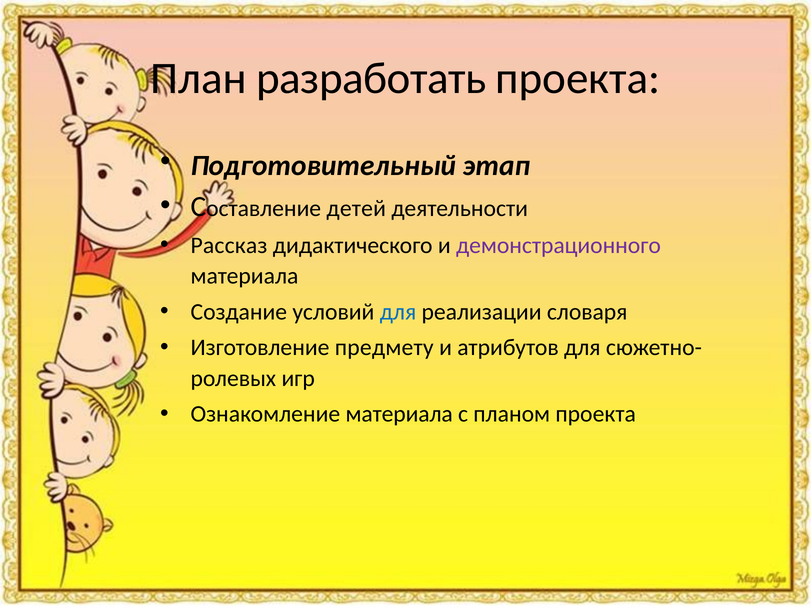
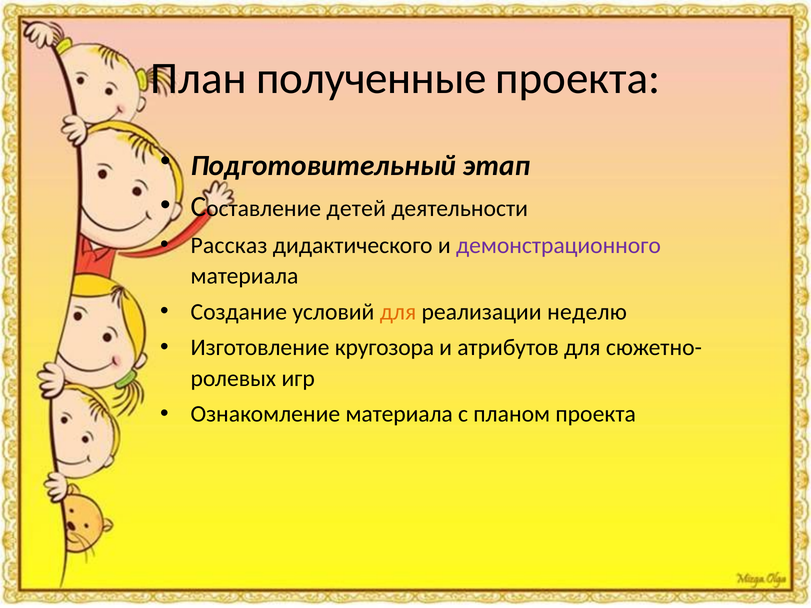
разработать: разработать -> полученные
для at (398, 312) colour: blue -> orange
словаря: словаря -> неделю
предмету: предмету -> кругозора
